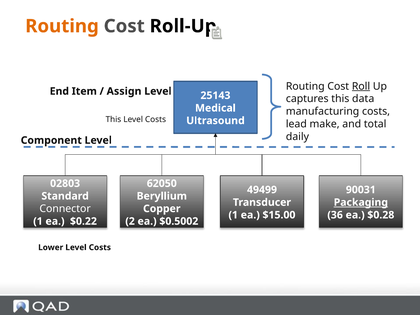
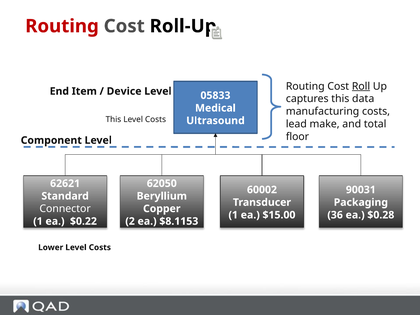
Routing at (62, 26) colour: orange -> red
Assign: Assign -> Device
25143: 25143 -> 05833
daily: daily -> floor
02803: 02803 -> 62621
49499: 49499 -> 60002
Packaging underline: present -> none
$0.5002: $0.5002 -> $8.1153
